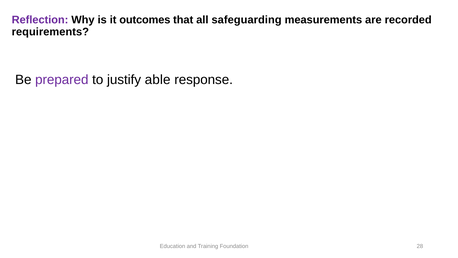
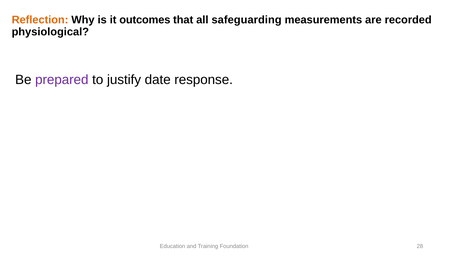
Reflection colour: purple -> orange
requirements: requirements -> physiological
able: able -> date
